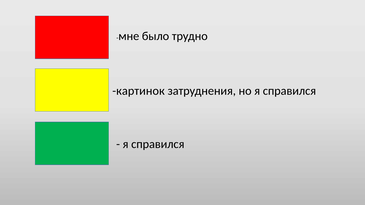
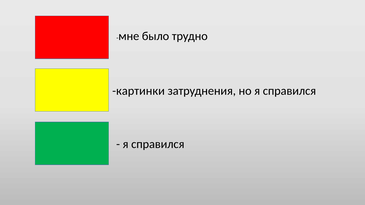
картинок: картинок -> картинки
